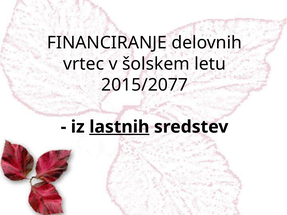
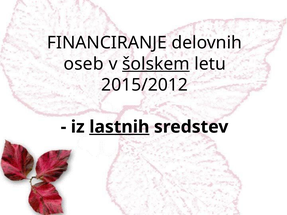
vrtec: vrtec -> oseb
šolskem underline: none -> present
2015/2077: 2015/2077 -> 2015/2012
